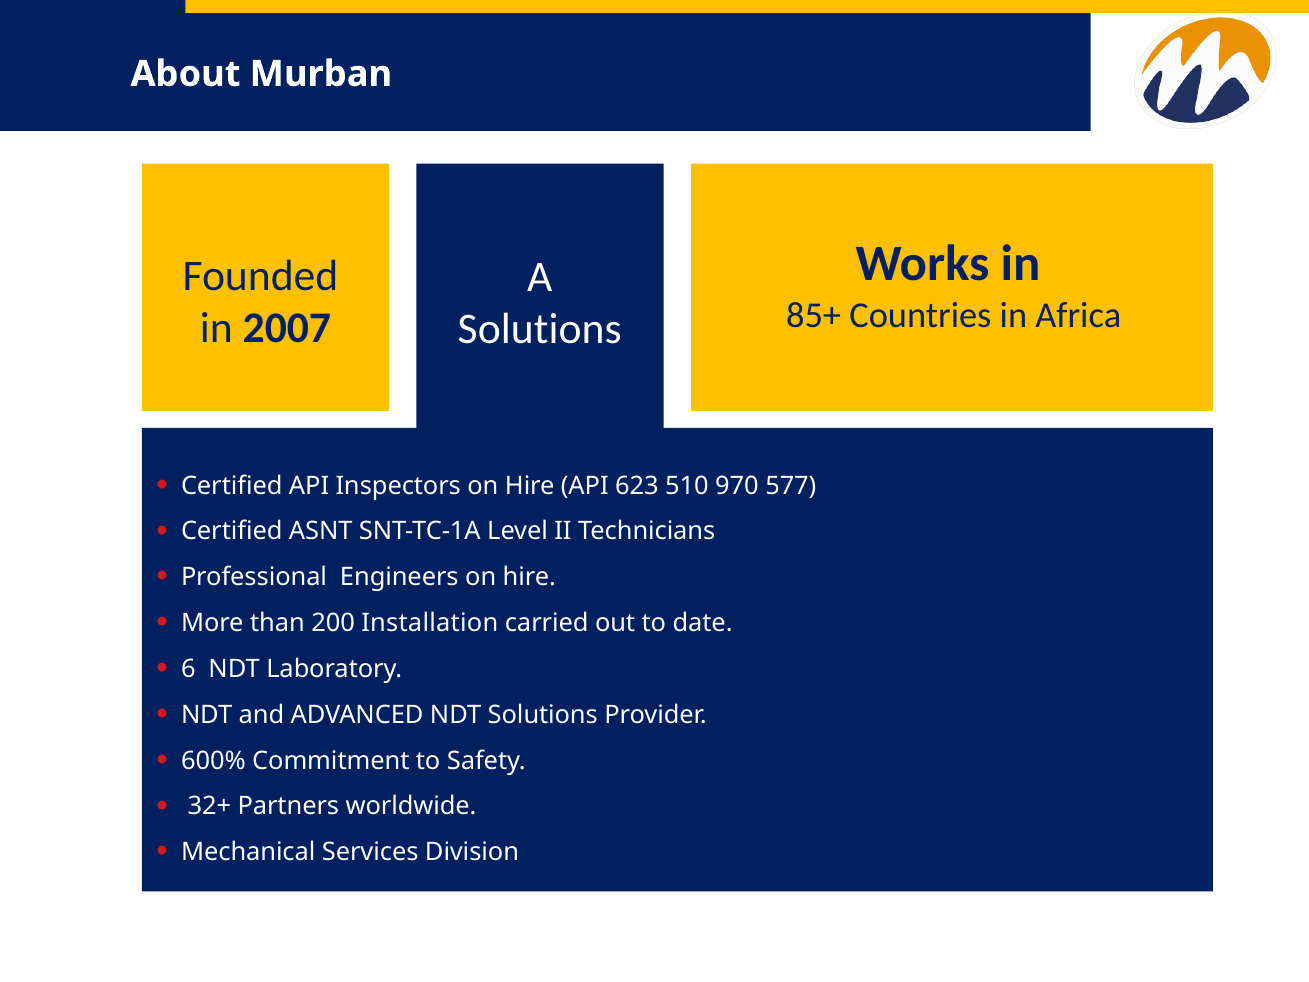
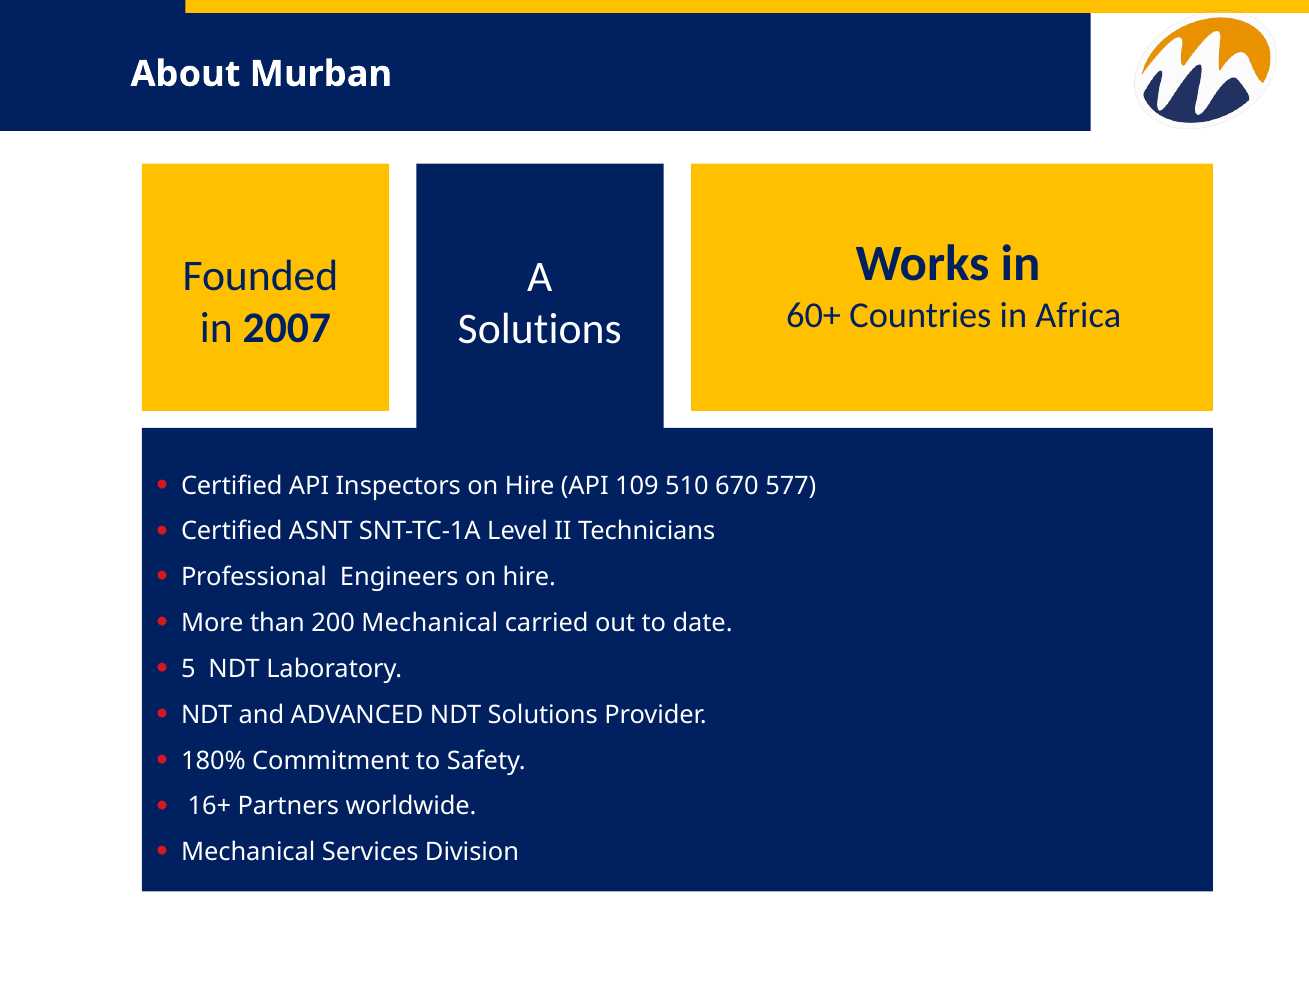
85+: 85+ -> 60+
623: 623 -> 109
970: 970 -> 670
200 Installation: Installation -> Mechanical
6: 6 -> 5
600%: 600% -> 180%
32+: 32+ -> 16+
